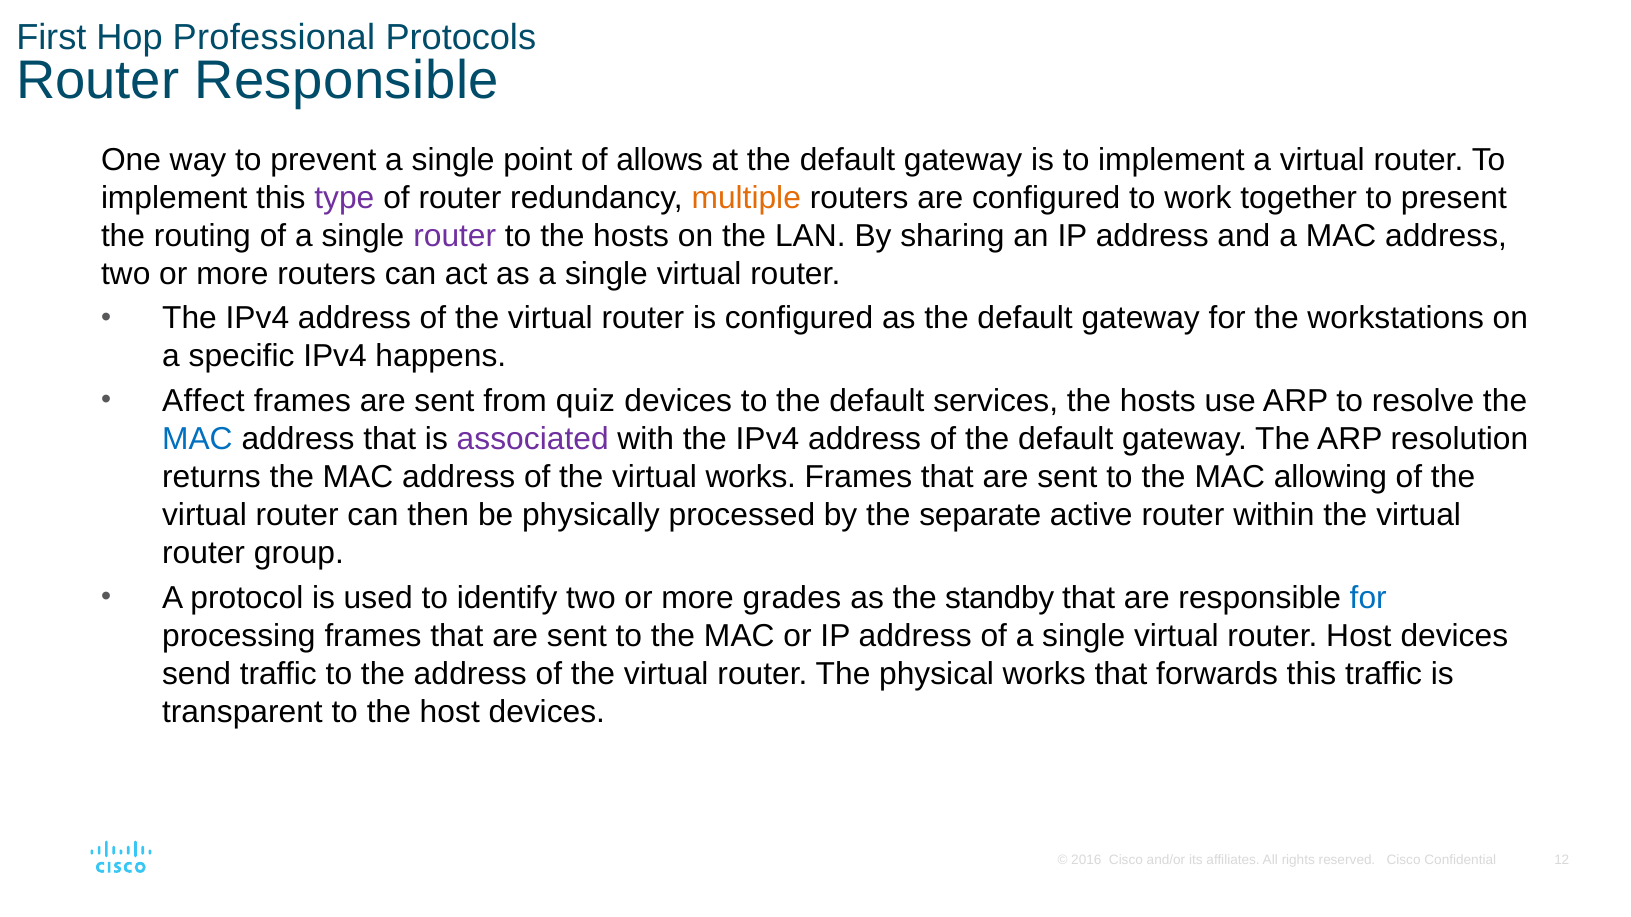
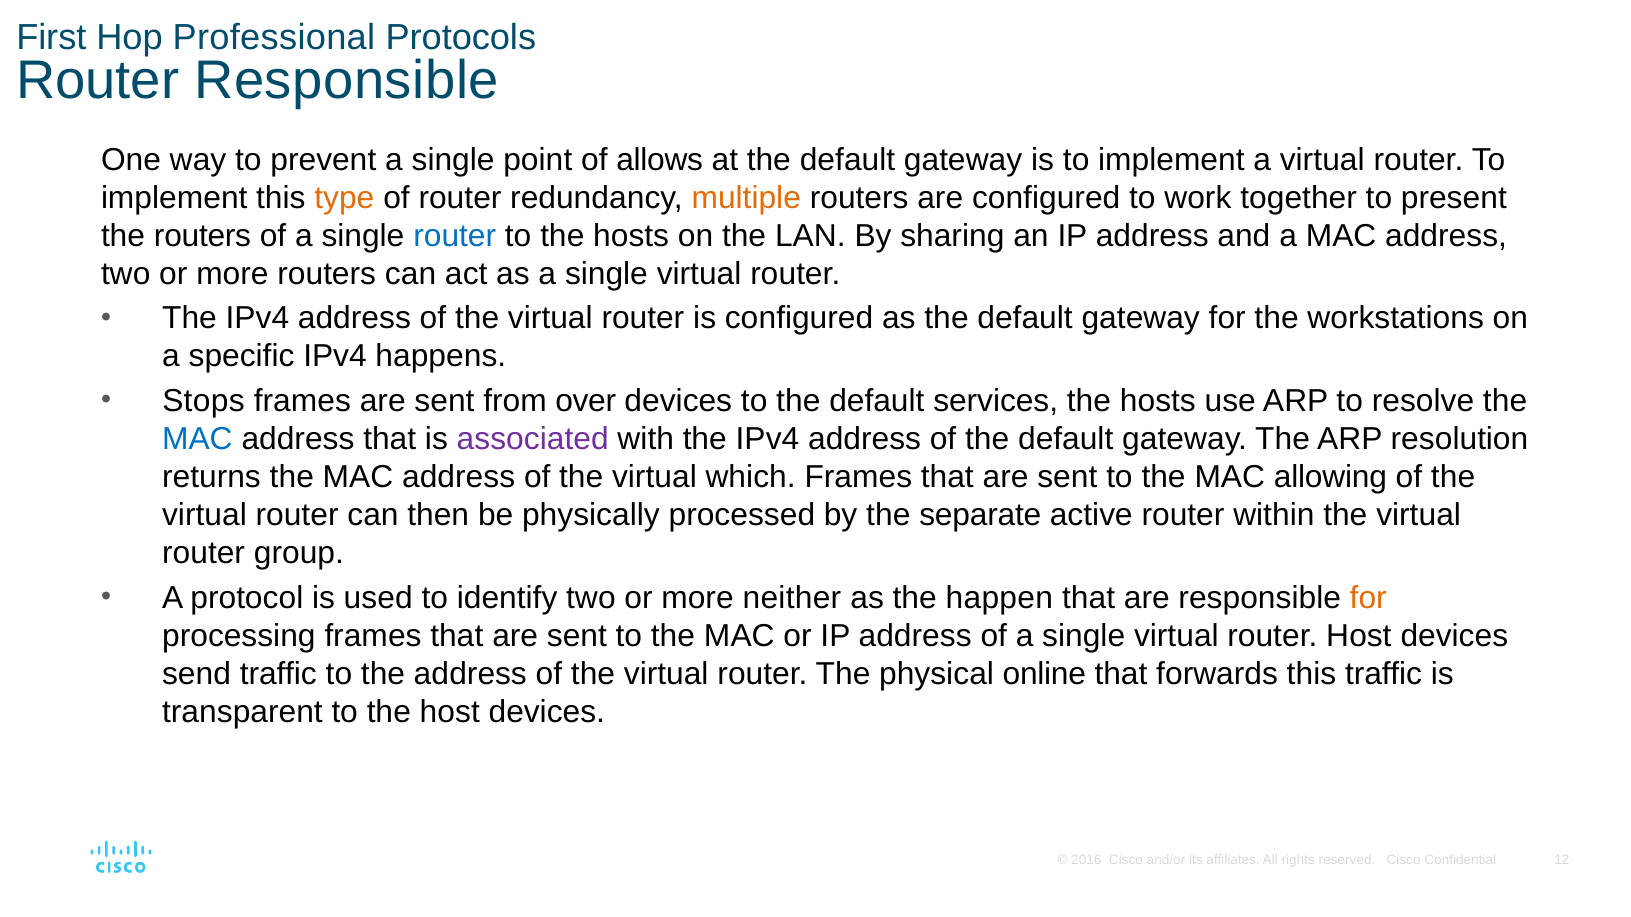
type colour: purple -> orange
the routing: routing -> routers
router at (455, 236) colour: purple -> blue
Affect: Affect -> Stops
quiz: quiz -> over
virtual works: works -> which
grades: grades -> neither
standby: standby -> happen
for at (1368, 598) colour: blue -> orange
physical works: works -> online
